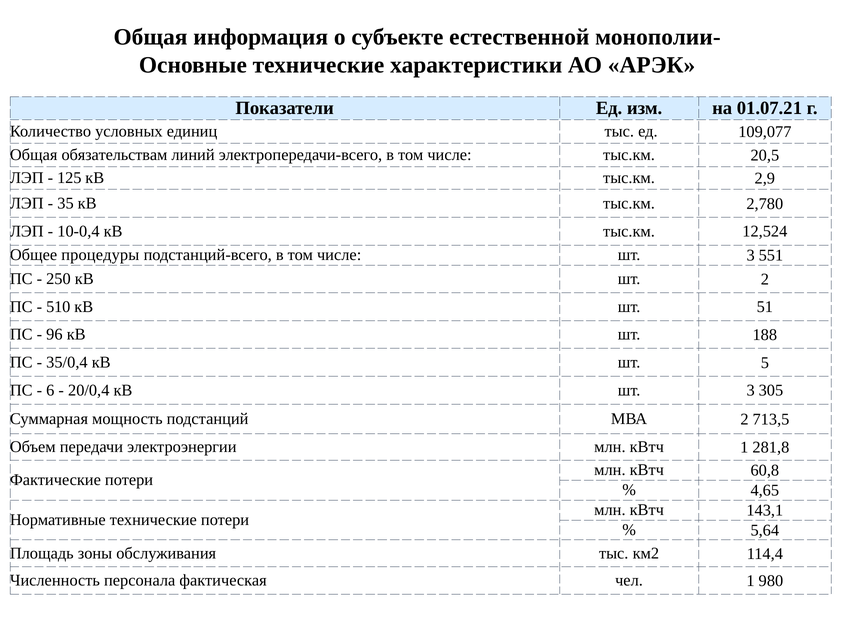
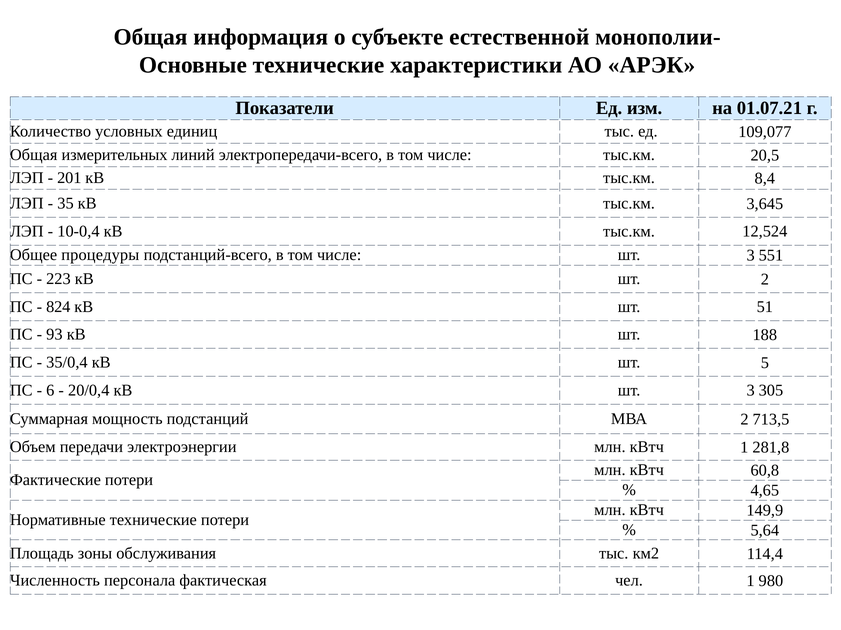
обязательствам: обязательствам -> измерительных
125: 125 -> 201
2,9: 2,9 -> 8,4
2,780: 2,780 -> 3,645
250: 250 -> 223
510: 510 -> 824
96: 96 -> 93
143,1: 143,1 -> 149,9
